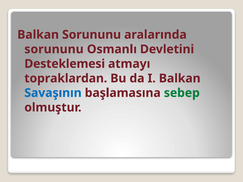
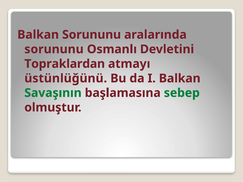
Desteklemesi: Desteklemesi -> Topraklardan
topraklardan: topraklardan -> üstünlüğünü
Savaşının colour: blue -> green
